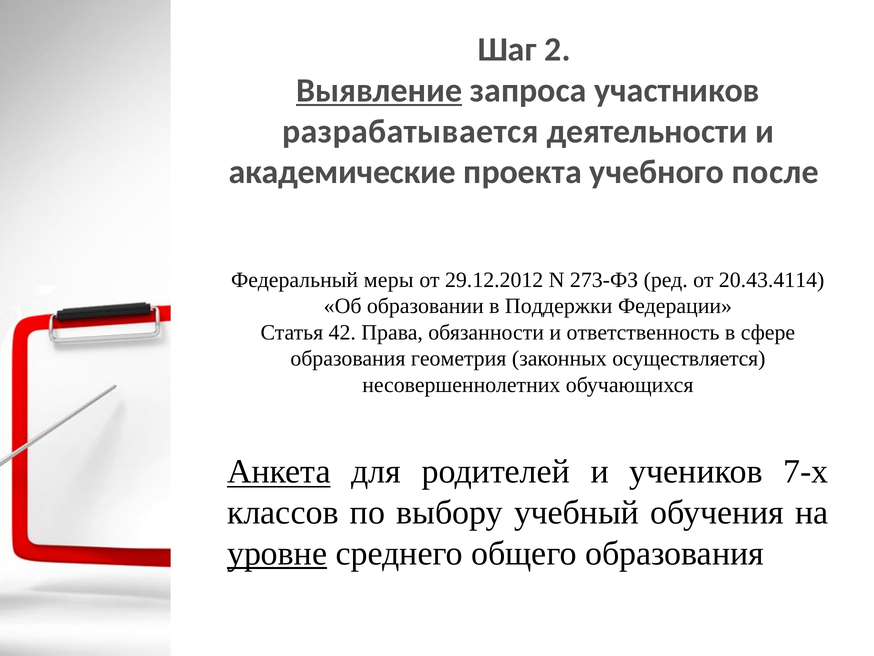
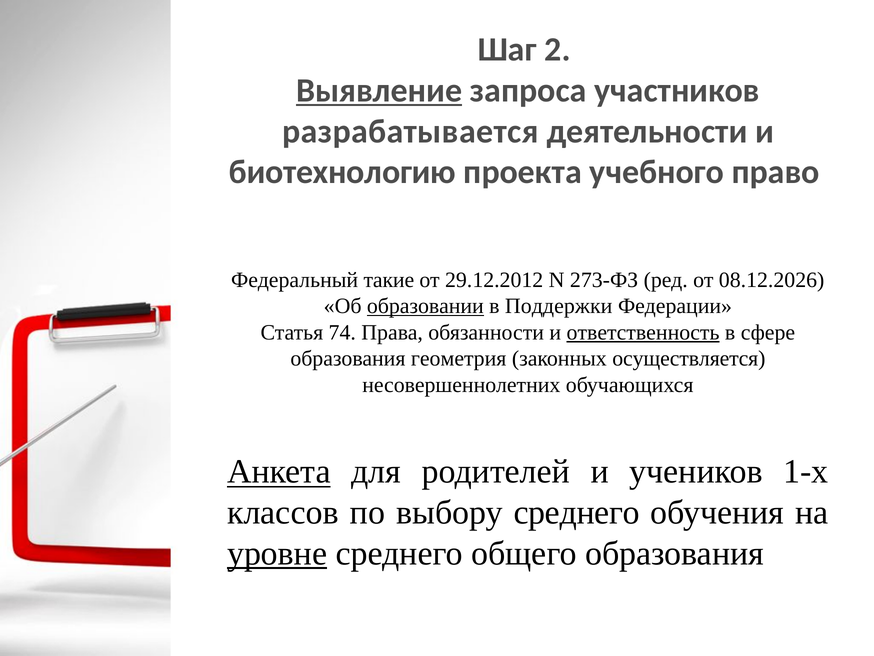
академические: академические -> биотехнологию
после: после -> право
меры: меры -> такие
20.43.4114: 20.43.4114 -> 08.12.2026
образовании underline: none -> present
42: 42 -> 74
ответственность underline: none -> present
7-х: 7-х -> 1-х
выбору учебный: учебный -> среднего
